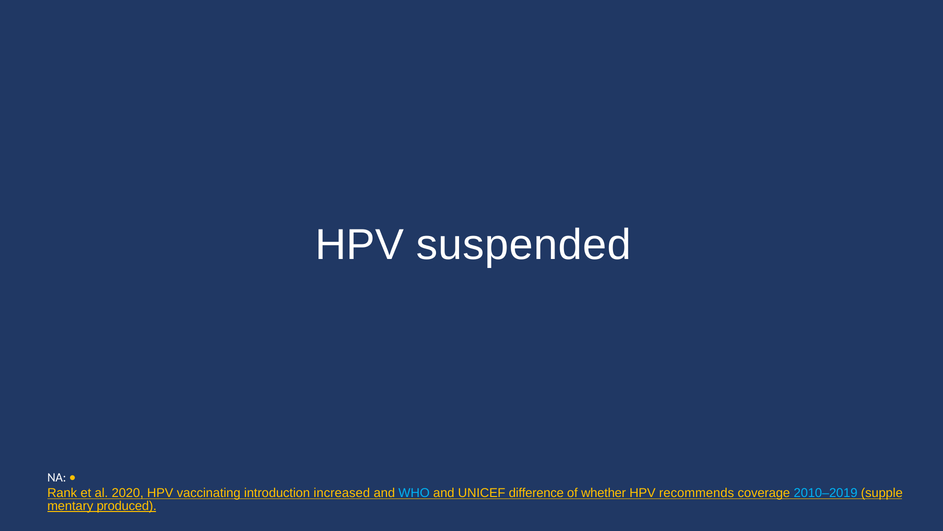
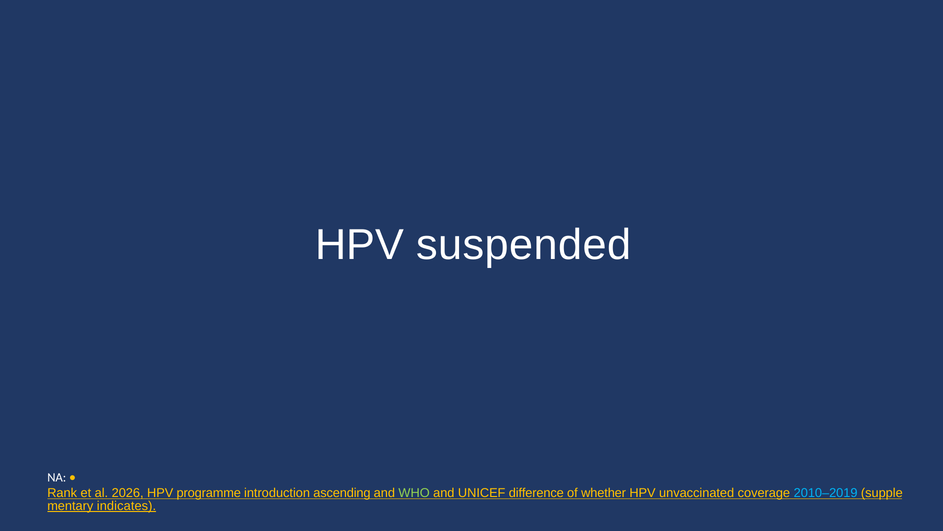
2020: 2020 -> 2026
vaccinating: vaccinating -> programme
increased: increased -> ascending
WHO colour: light blue -> light green
recommends: recommends -> unvaccinated
produced: produced -> indicates
